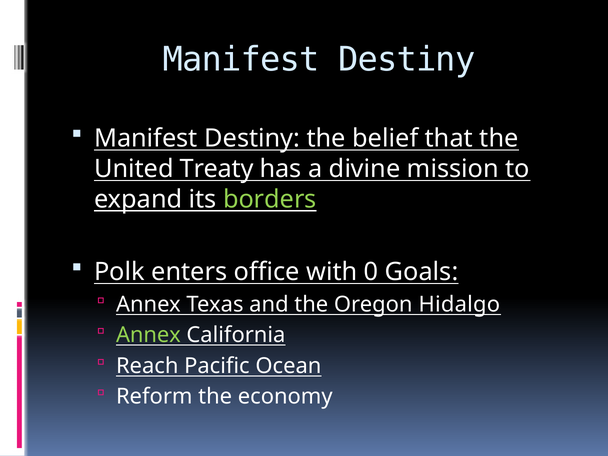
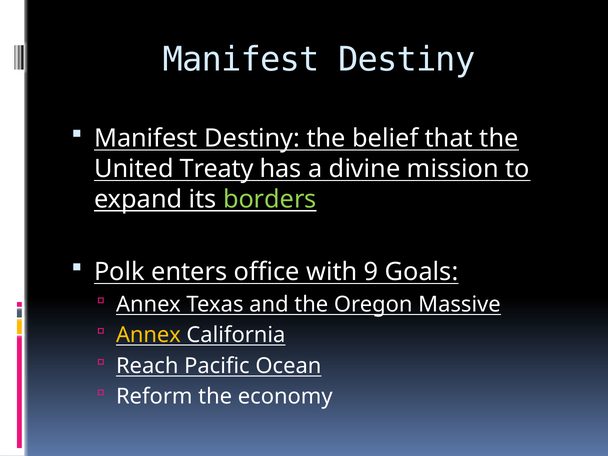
0: 0 -> 9
Hidalgo: Hidalgo -> Massive
Annex at (148, 335) colour: light green -> yellow
